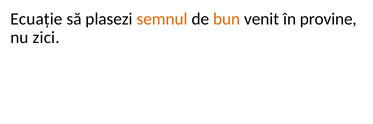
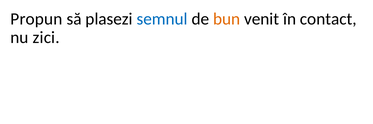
Ecuație: Ecuație -> Propun
semnul colour: orange -> blue
provine: provine -> contact
